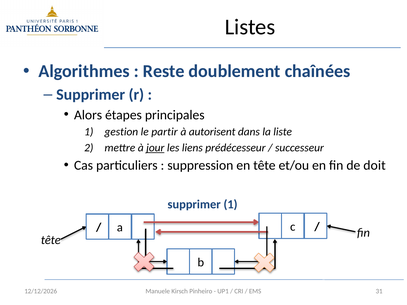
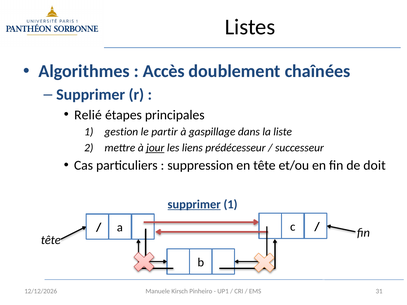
Reste: Reste -> Accès
Alors: Alors -> Relié
autorisent: autorisent -> gaspillage
supprimer at (194, 205) underline: none -> present
